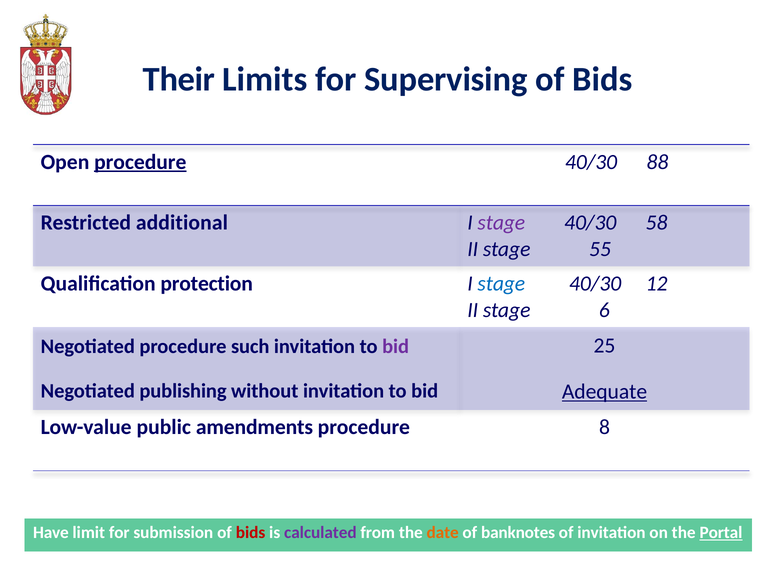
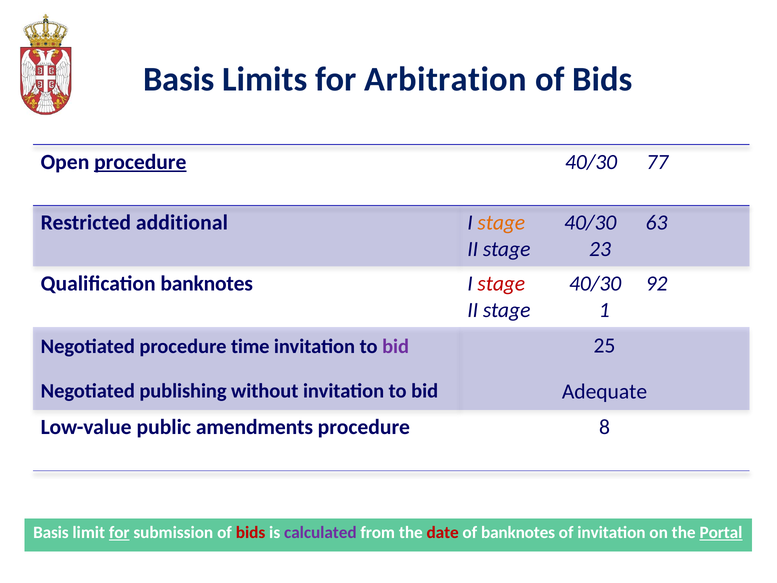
Their at (179, 79): Their -> Basis
Supervising: Supervising -> Arbitration
88: 88 -> 77
stage at (501, 223) colour: purple -> orange
58: 58 -> 63
55: 55 -> 23
Qualification protection: protection -> banknotes
stage at (501, 283) colour: blue -> red
12: 12 -> 92
6: 6 -> 1
such: such -> time
Adequate underline: present -> none
Have at (51, 532): Have -> Basis
for at (119, 532) underline: none -> present
date colour: orange -> red
